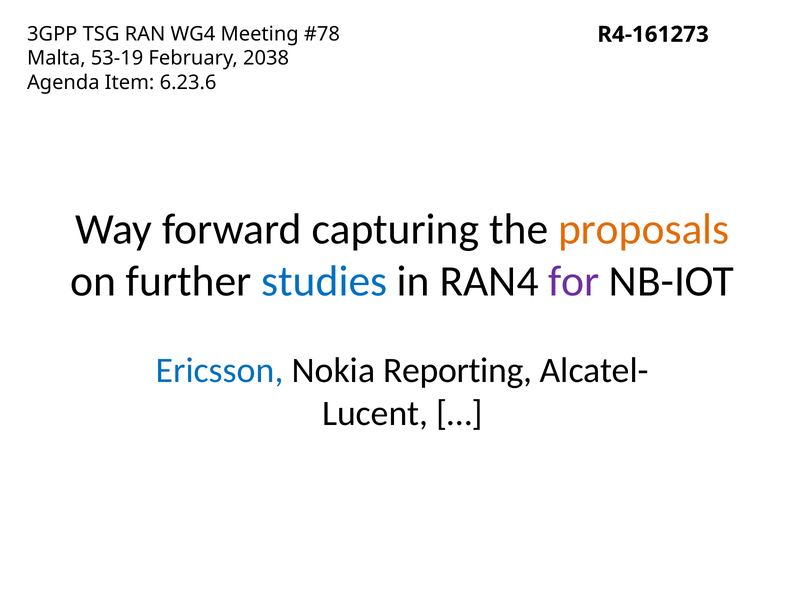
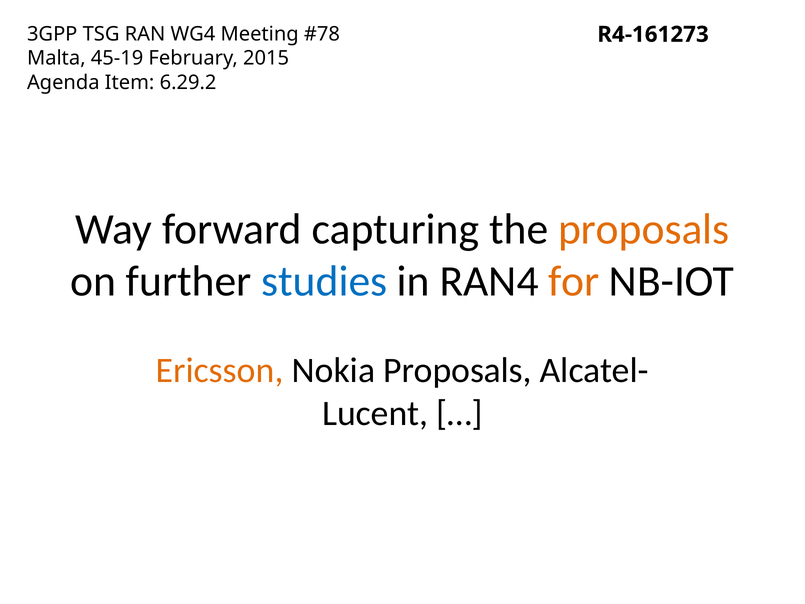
53-19: 53-19 -> 45-19
2038: 2038 -> 2015
6.23.6: 6.23.6 -> 6.29.2
for colour: purple -> orange
Ericsson colour: blue -> orange
Nokia Reporting: Reporting -> Proposals
